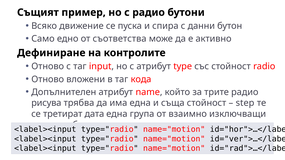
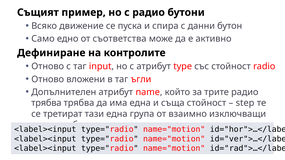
кода: кода -> ъгли
рисува at (46, 103): рисува -> трябва
дата: дата -> тази
